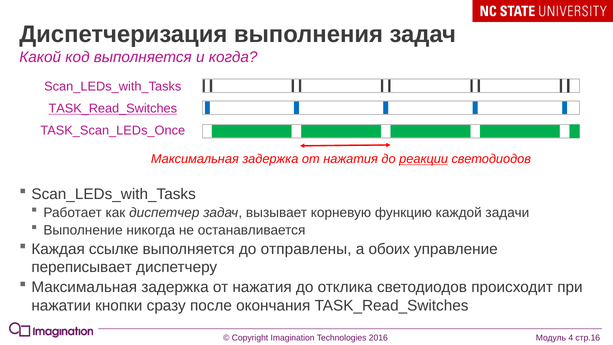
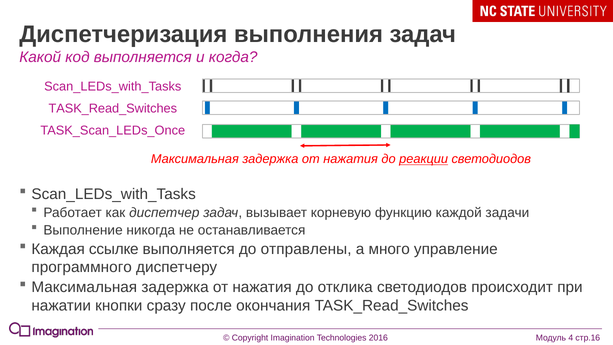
TASK_Read_Switches at (113, 109) underline: present -> none
обоих: обоих -> много
переписывает: переписывает -> программного
